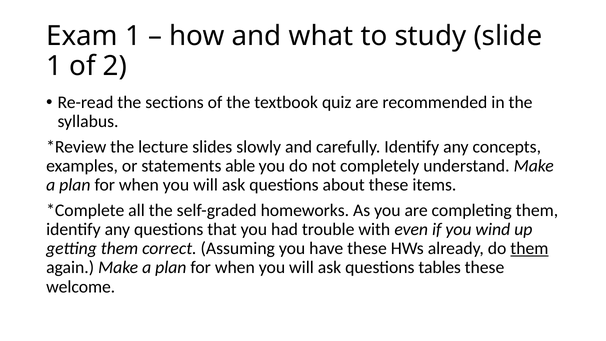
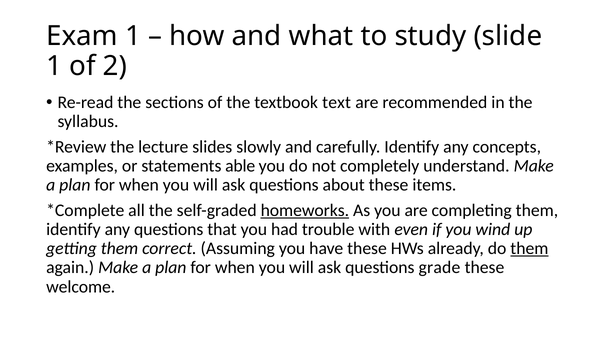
quiz: quiz -> text
homeworks underline: none -> present
tables: tables -> grade
